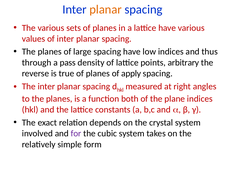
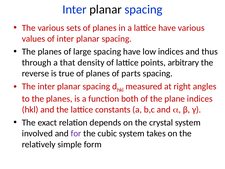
planar at (106, 9) colour: orange -> black
pass: pass -> that
apply: apply -> parts
